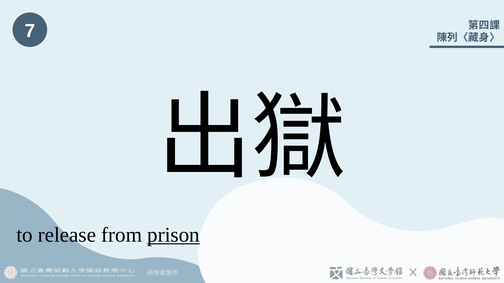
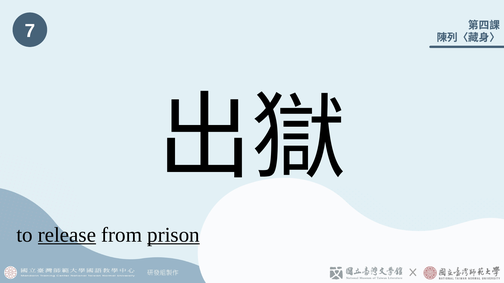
release underline: none -> present
